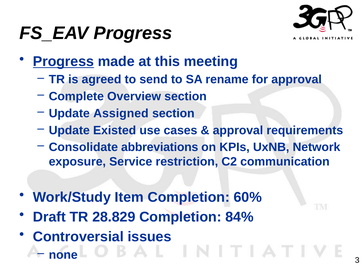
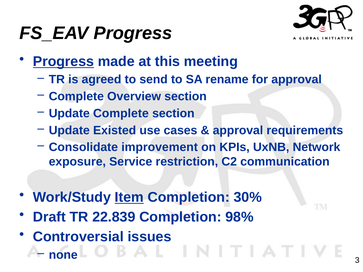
Update Assigned: Assigned -> Complete
abbreviations: abbreviations -> improvement
Item underline: none -> present
60%: 60% -> 30%
28.829: 28.829 -> 22.839
84%: 84% -> 98%
